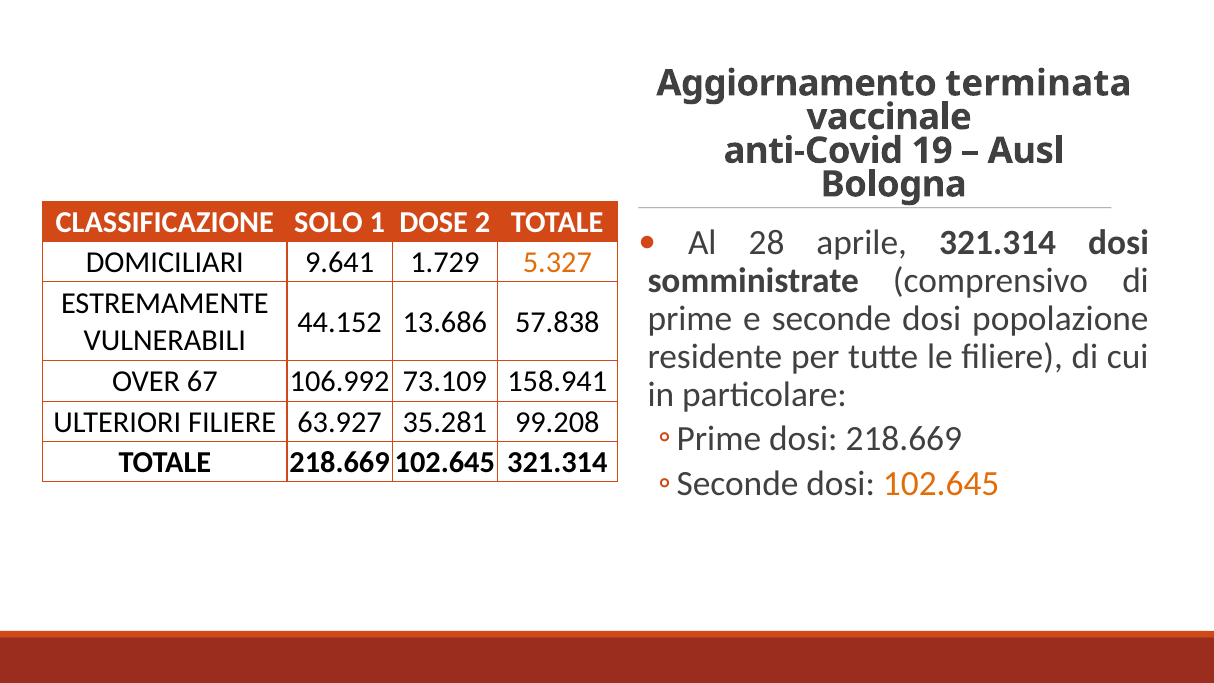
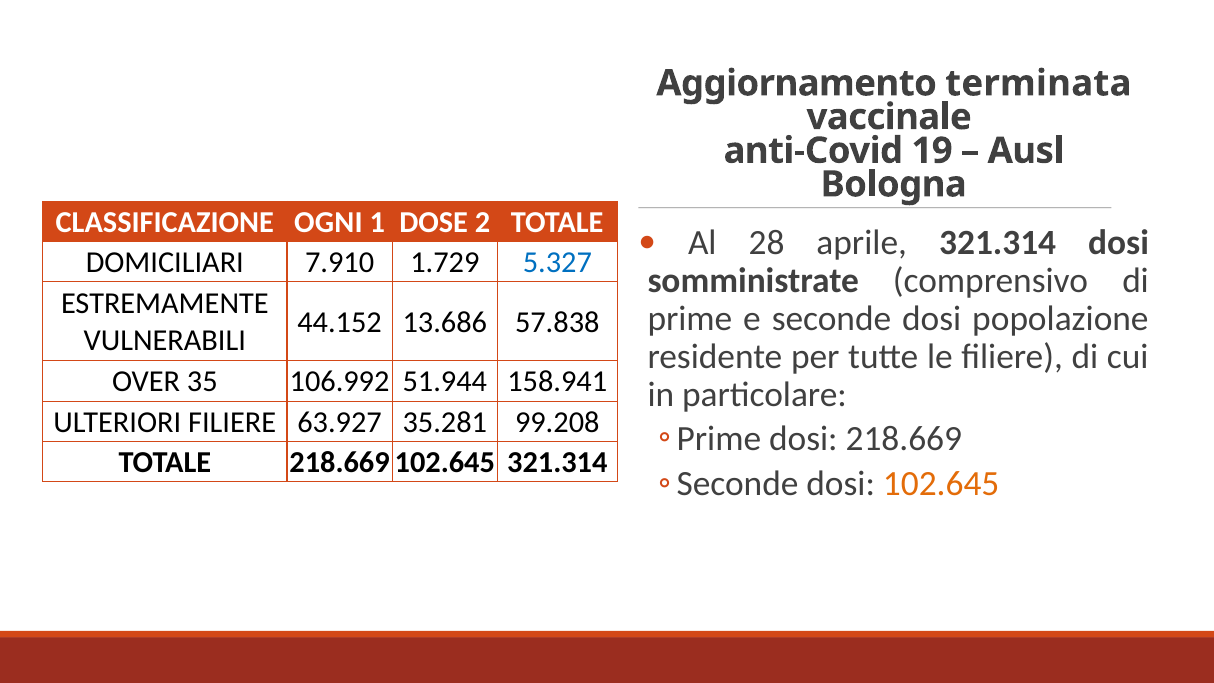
SOLO: SOLO -> OGNI
9.641: 9.641 -> 7.910
5.327 colour: orange -> blue
67: 67 -> 35
73.109: 73.109 -> 51.944
